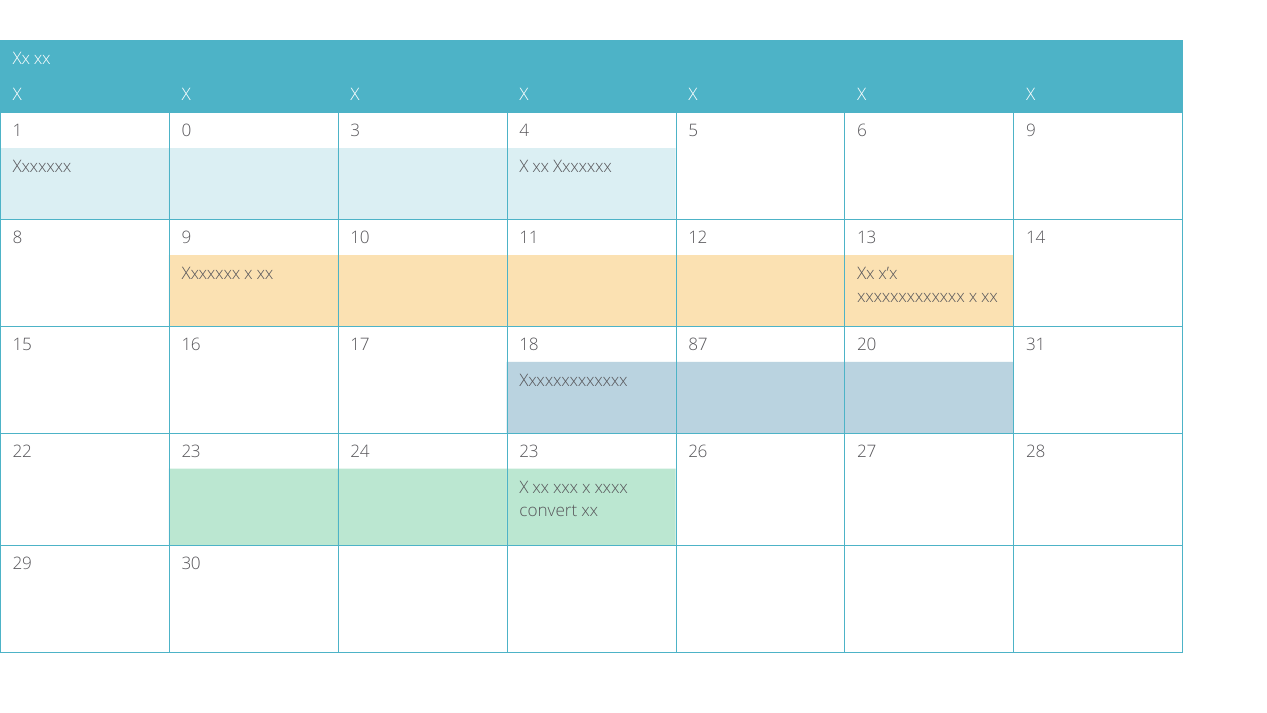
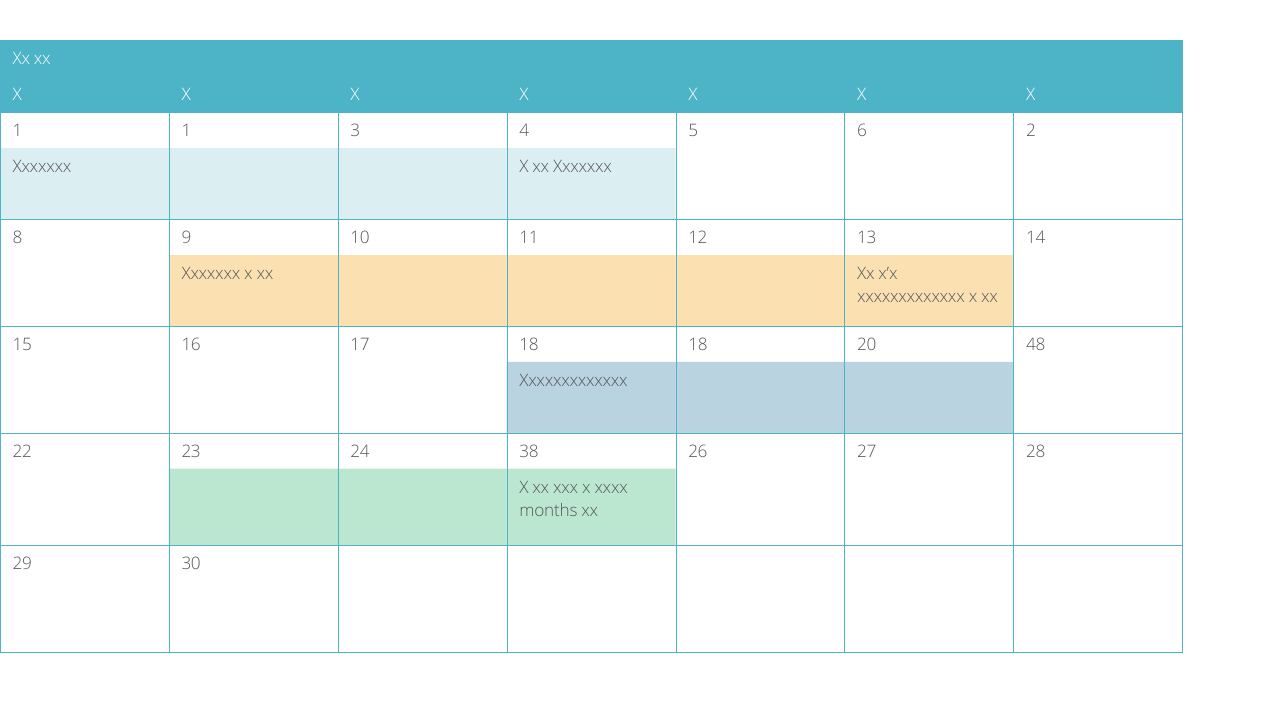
1 0: 0 -> 1
6 9: 9 -> 2
18 87: 87 -> 18
31: 31 -> 48
24 23: 23 -> 38
convert: convert -> months
